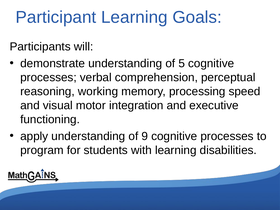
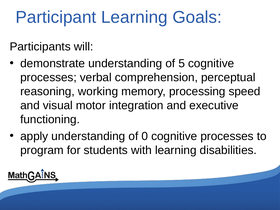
9: 9 -> 0
